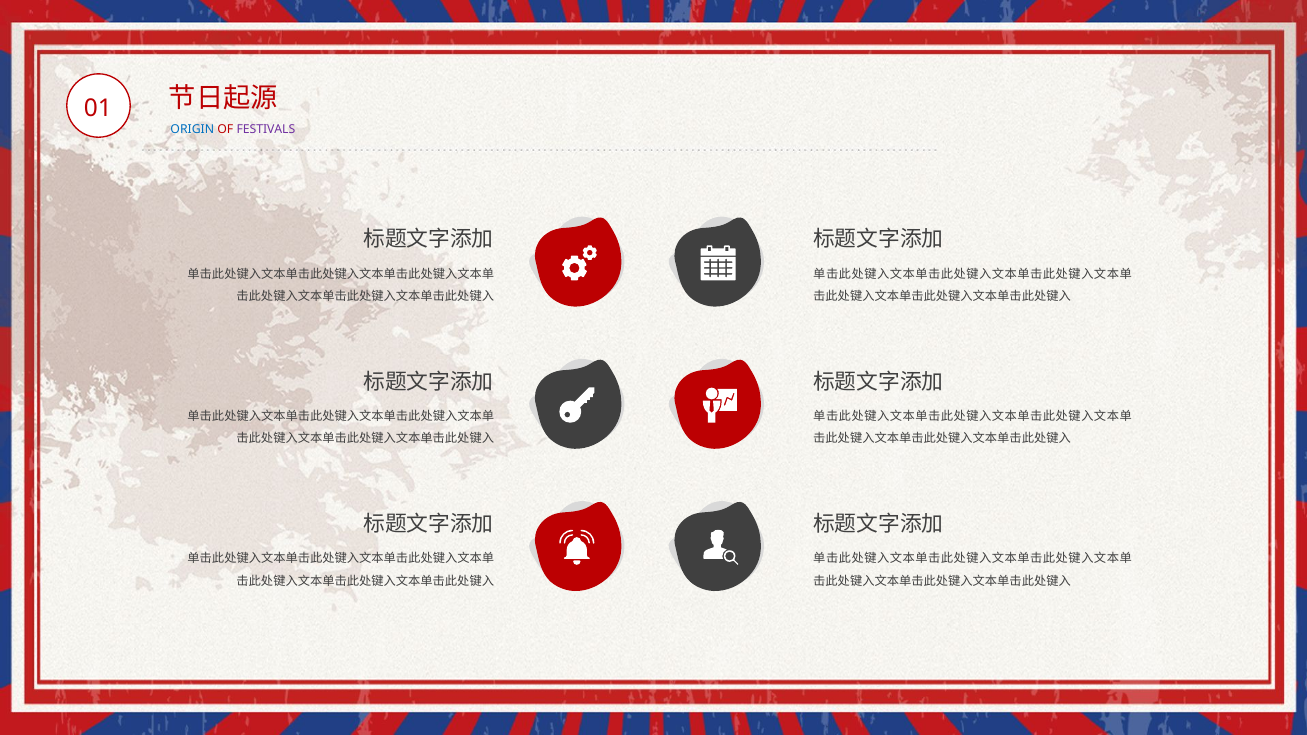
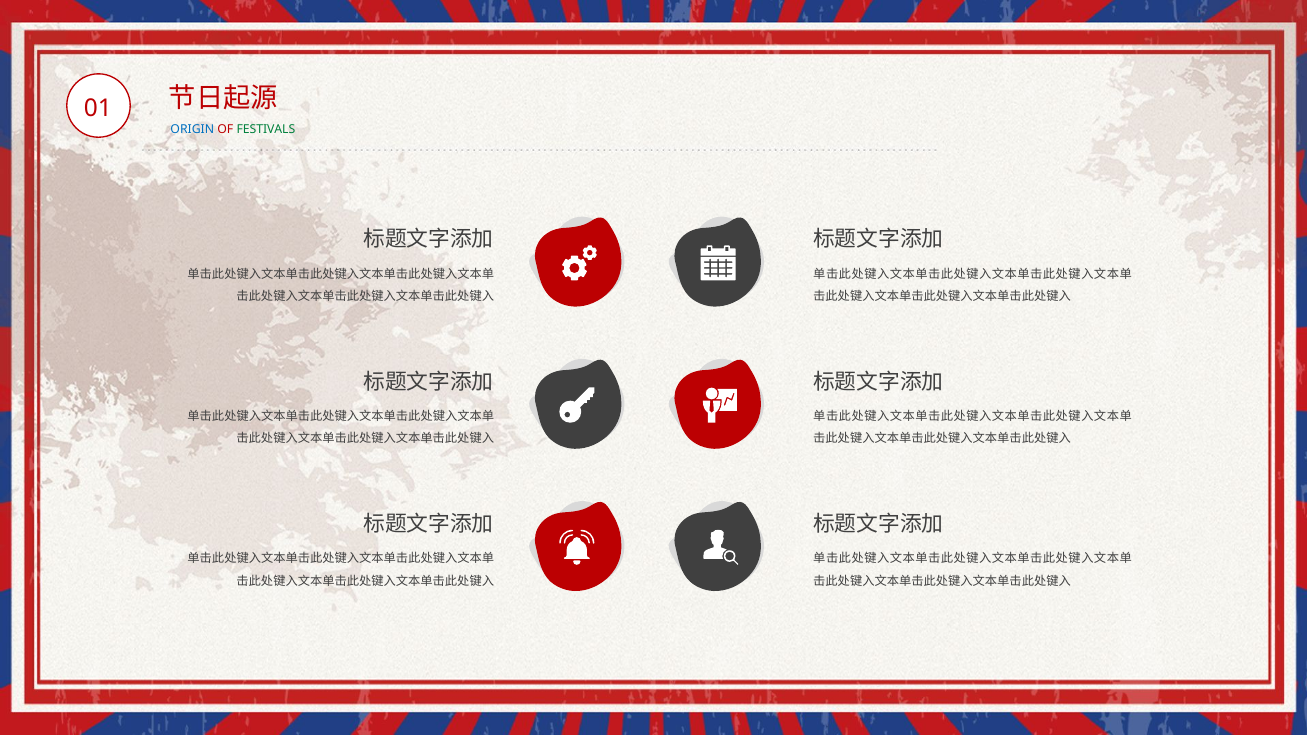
FESTIVALS colour: purple -> green
